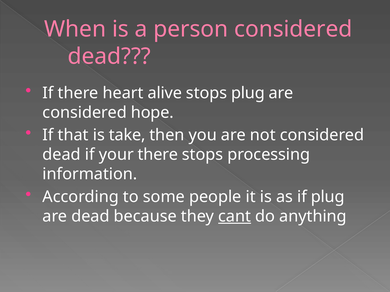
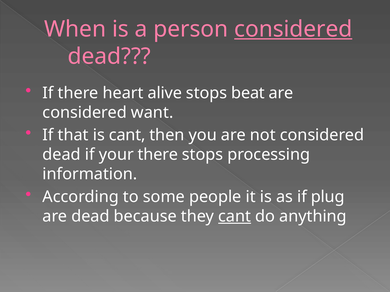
considered at (293, 29) underline: none -> present
stops plug: plug -> beat
hope: hope -> want
is take: take -> cant
